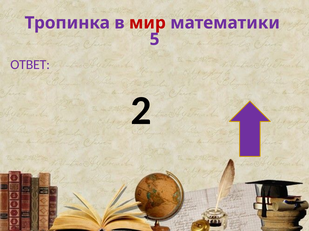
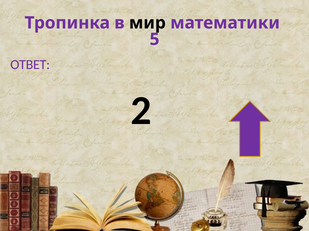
мир colour: red -> black
